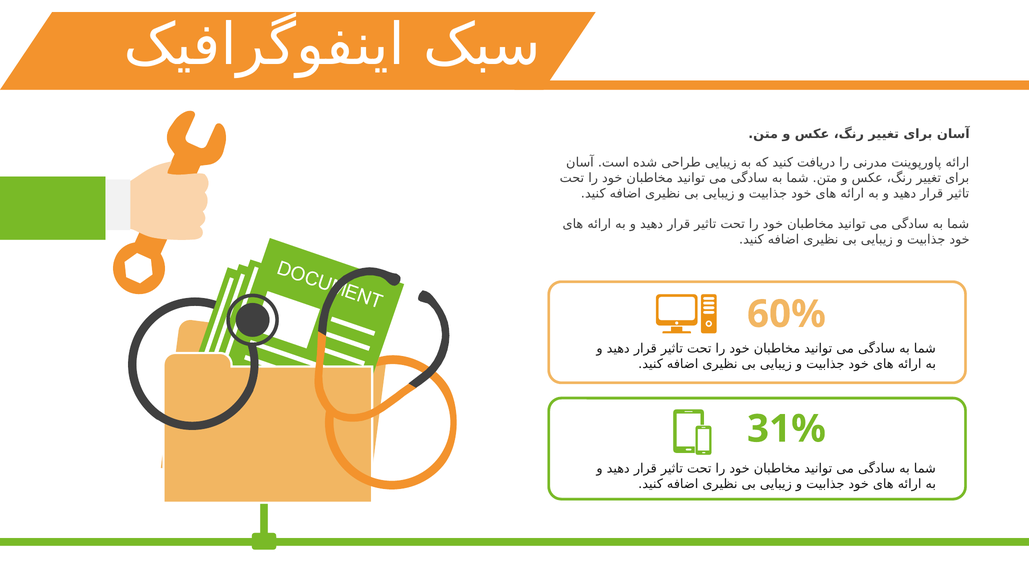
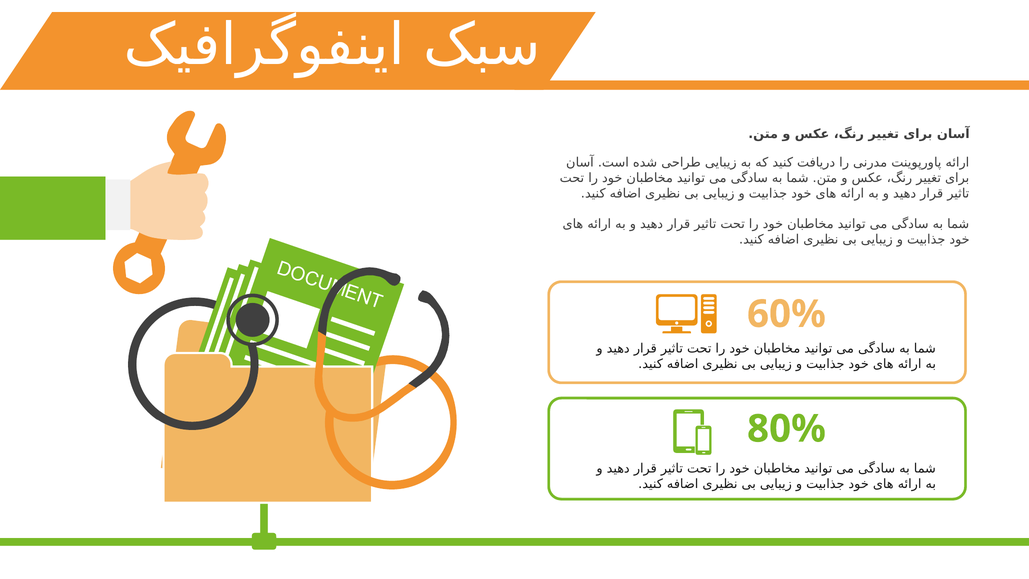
31%: 31% -> 80%
